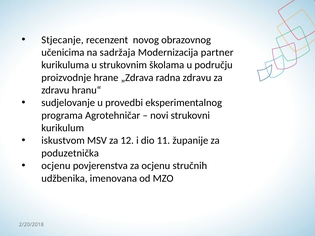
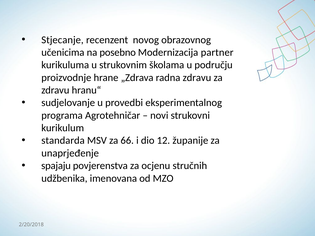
sadržaja: sadržaja -> posebno
iskustvom: iskustvom -> standarda
12: 12 -> 66
11: 11 -> 12
poduzetnička: poduzetnička -> unaprjeđenje
ocjenu at (56, 166): ocjenu -> spajaju
